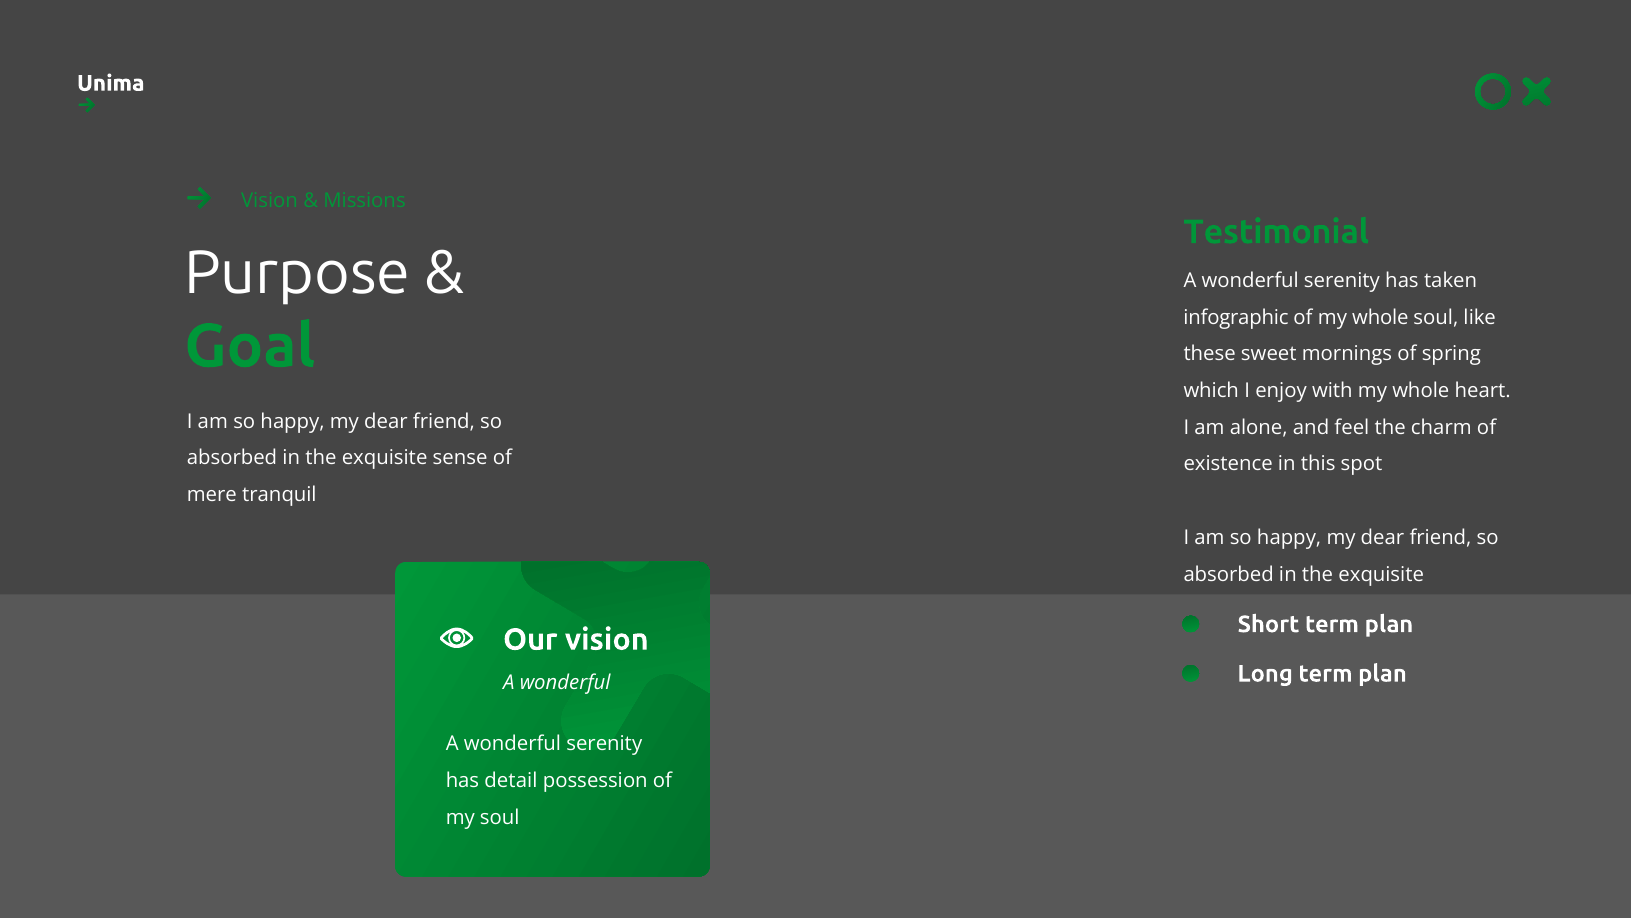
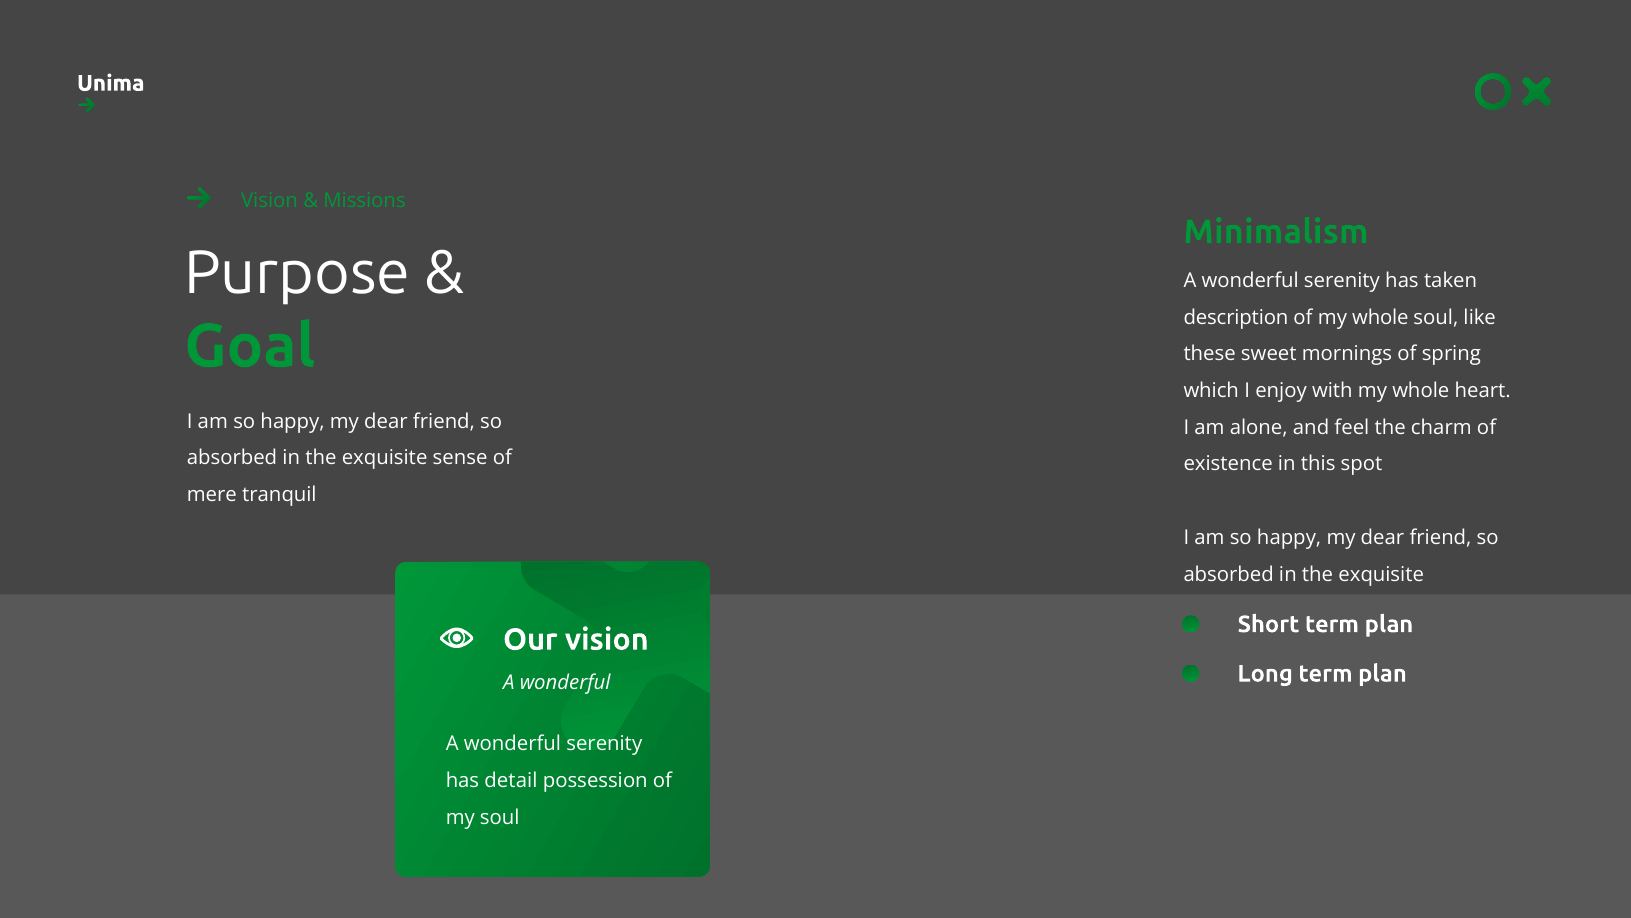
Testimonial: Testimonial -> Minimalism
infographic: infographic -> description
